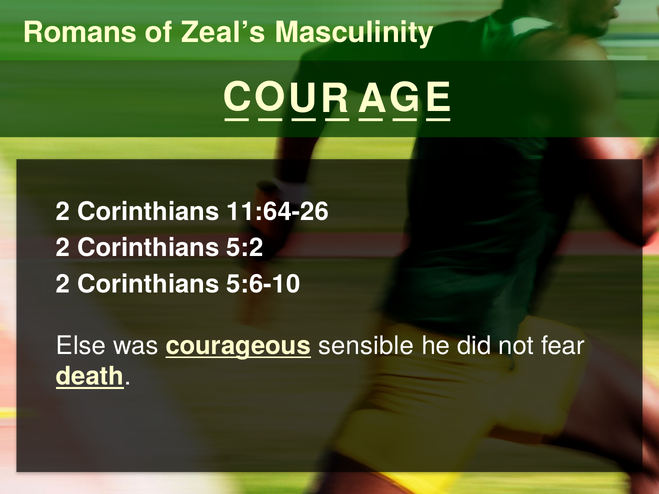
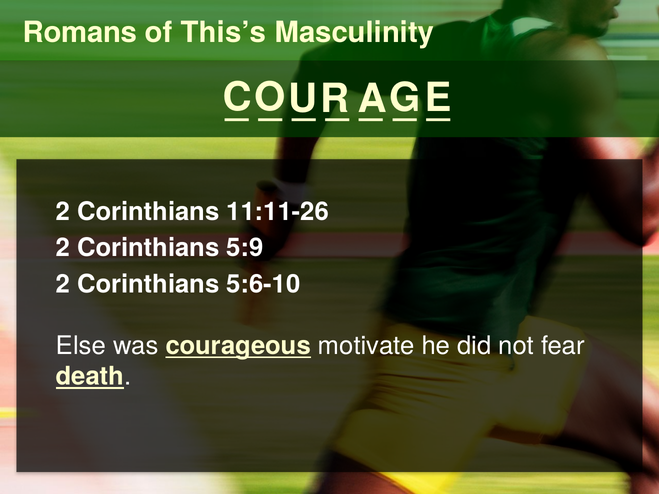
Zeal’s: Zeal’s -> This’s
11:64-26: 11:64-26 -> 11:11-26
5:2: 5:2 -> 5:9
sensible: sensible -> motivate
